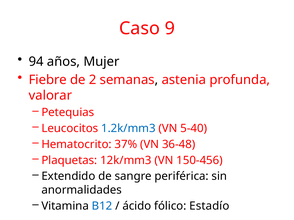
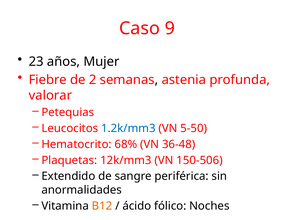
94: 94 -> 23
5-40: 5-40 -> 5-50
37%: 37% -> 68%
150-456: 150-456 -> 150-506
B12 colour: blue -> orange
Estadío: Estadío -> Noches
